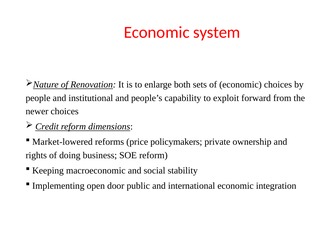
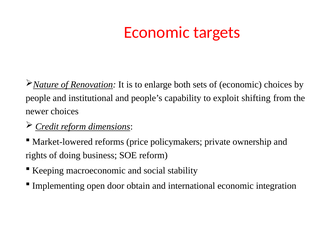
system: system -> targets
forward: forward -> shifting
public: public -> obtain
